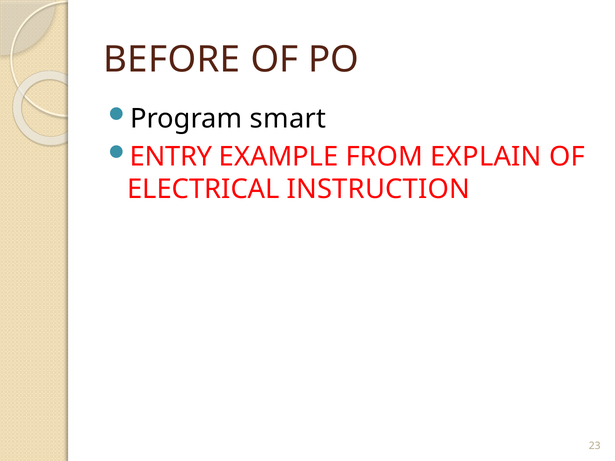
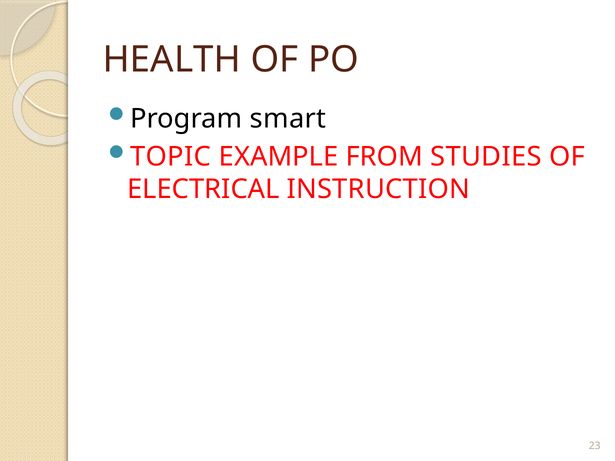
BEFORE: BEFORE -> HEALTH
ENTRY: ENTRY -> TOPIC
EXPLAIN: EXPLAIN -> STUDIES
